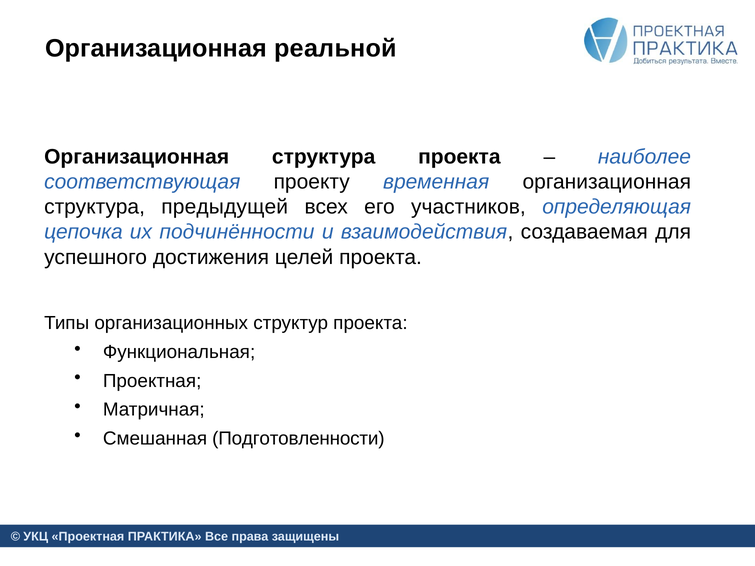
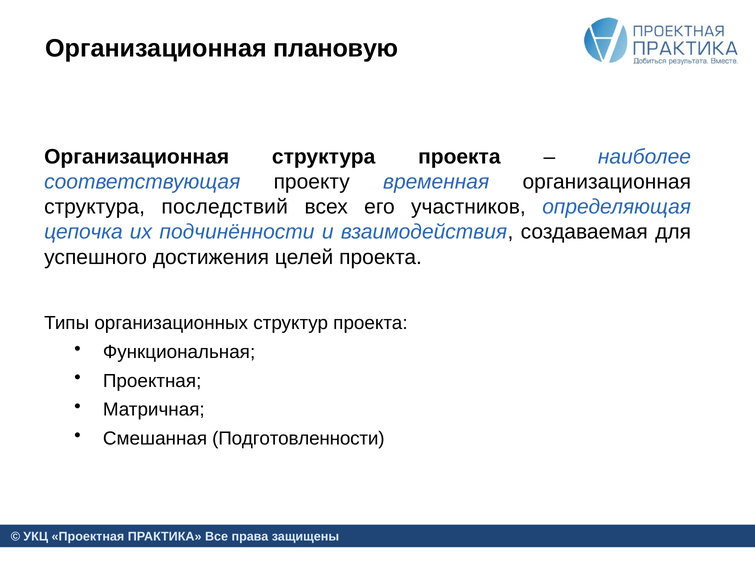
реальной: реальной -> плановую
предыдущей: предыдущей -> последствий
